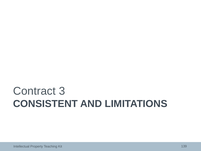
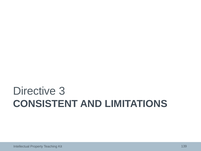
Contract: Contract -> Directive
